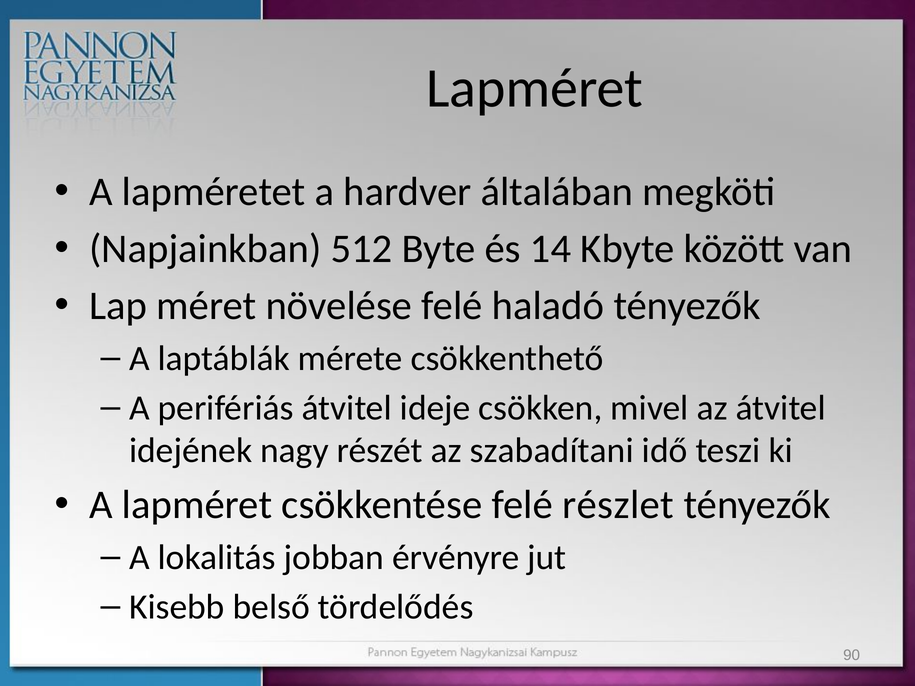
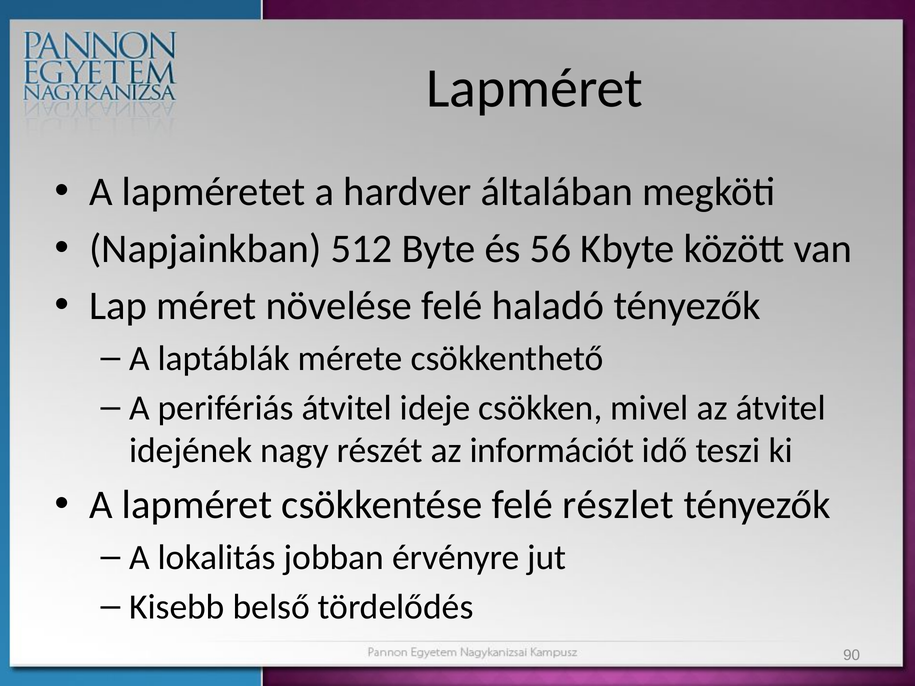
14: 14 -> 56
szabadítani: szabadítani -> információt
